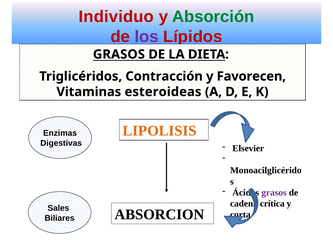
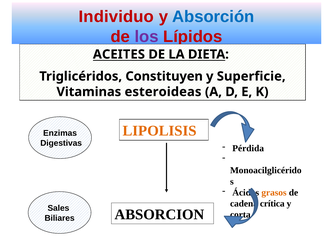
Absorción colour: green -> blue
GRASOS at (119, 55): GRASOS -> ACEITES
Contracción: Contracción -> Constituyen
Favorecen: Favorecen -> Superficie
Elsevier: Elsevier -> Pérdida
grasos at (274, 193) colour: purple -> orange
